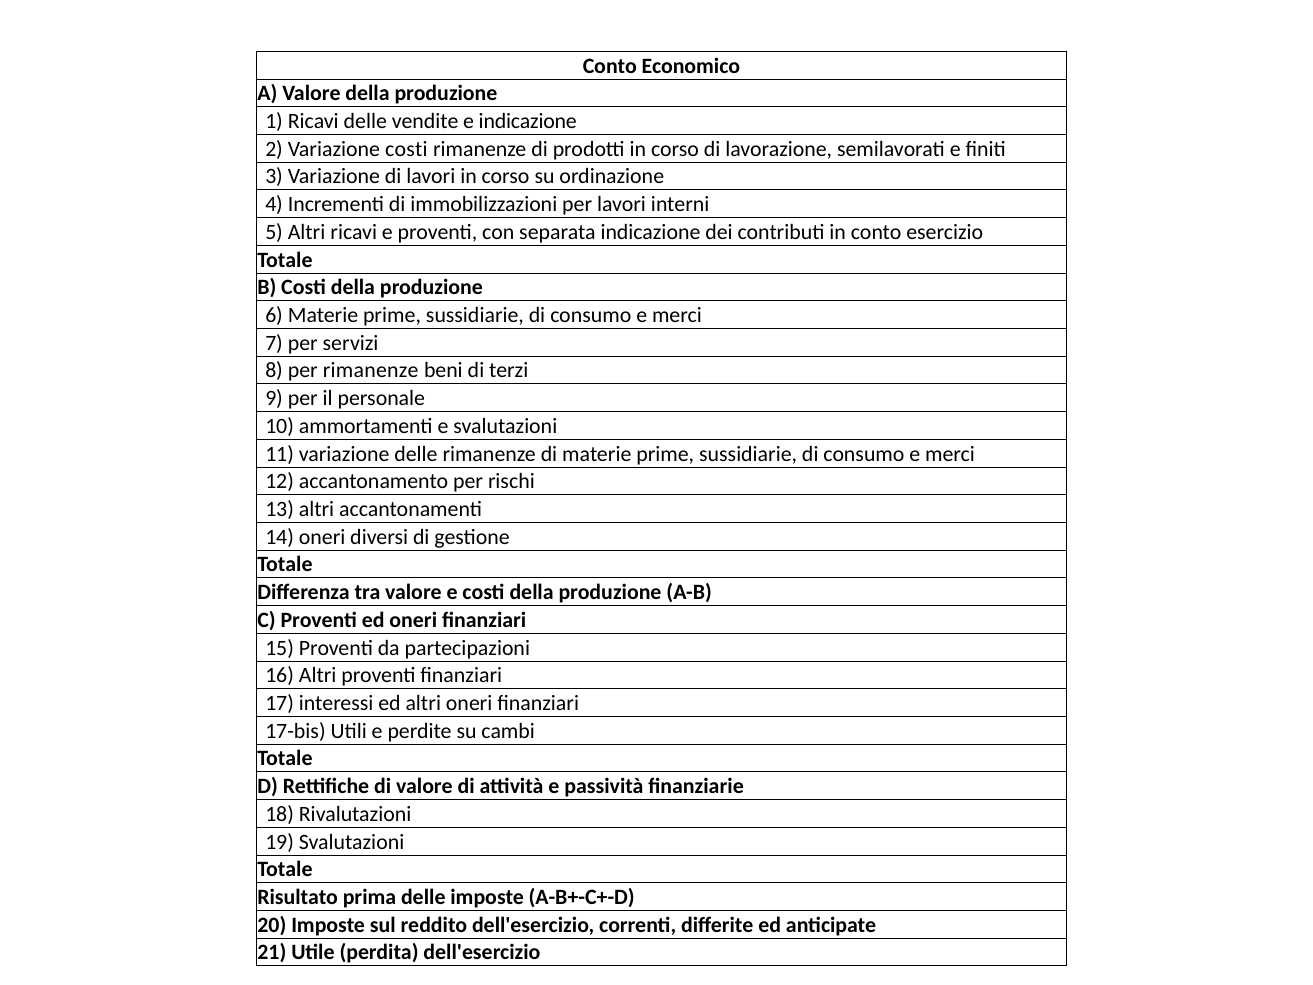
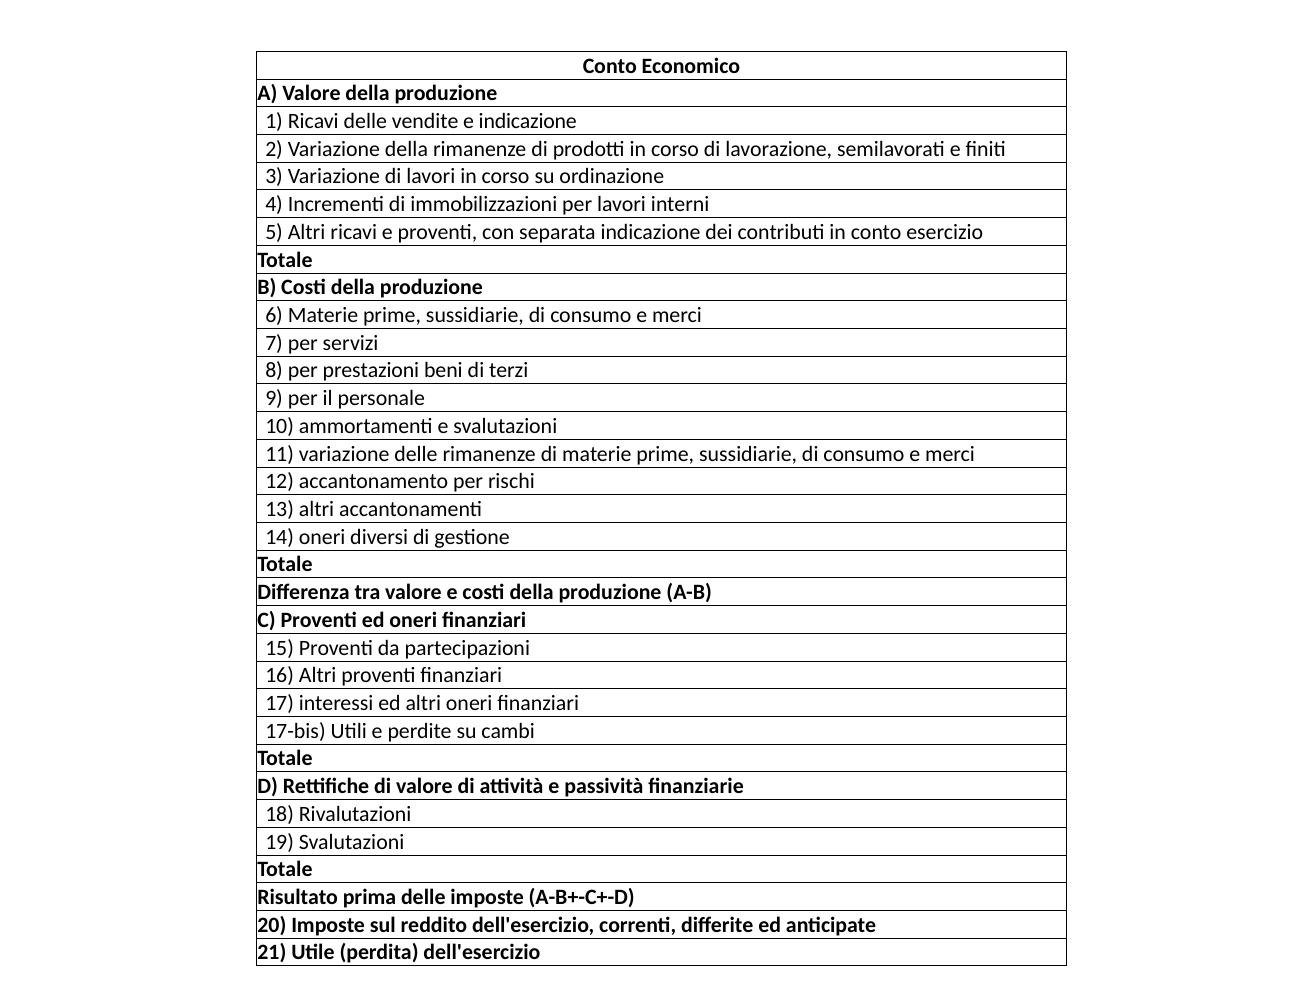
Variazione costi: costi -> della
per rimanenze: rimanenze -> prestazioni
